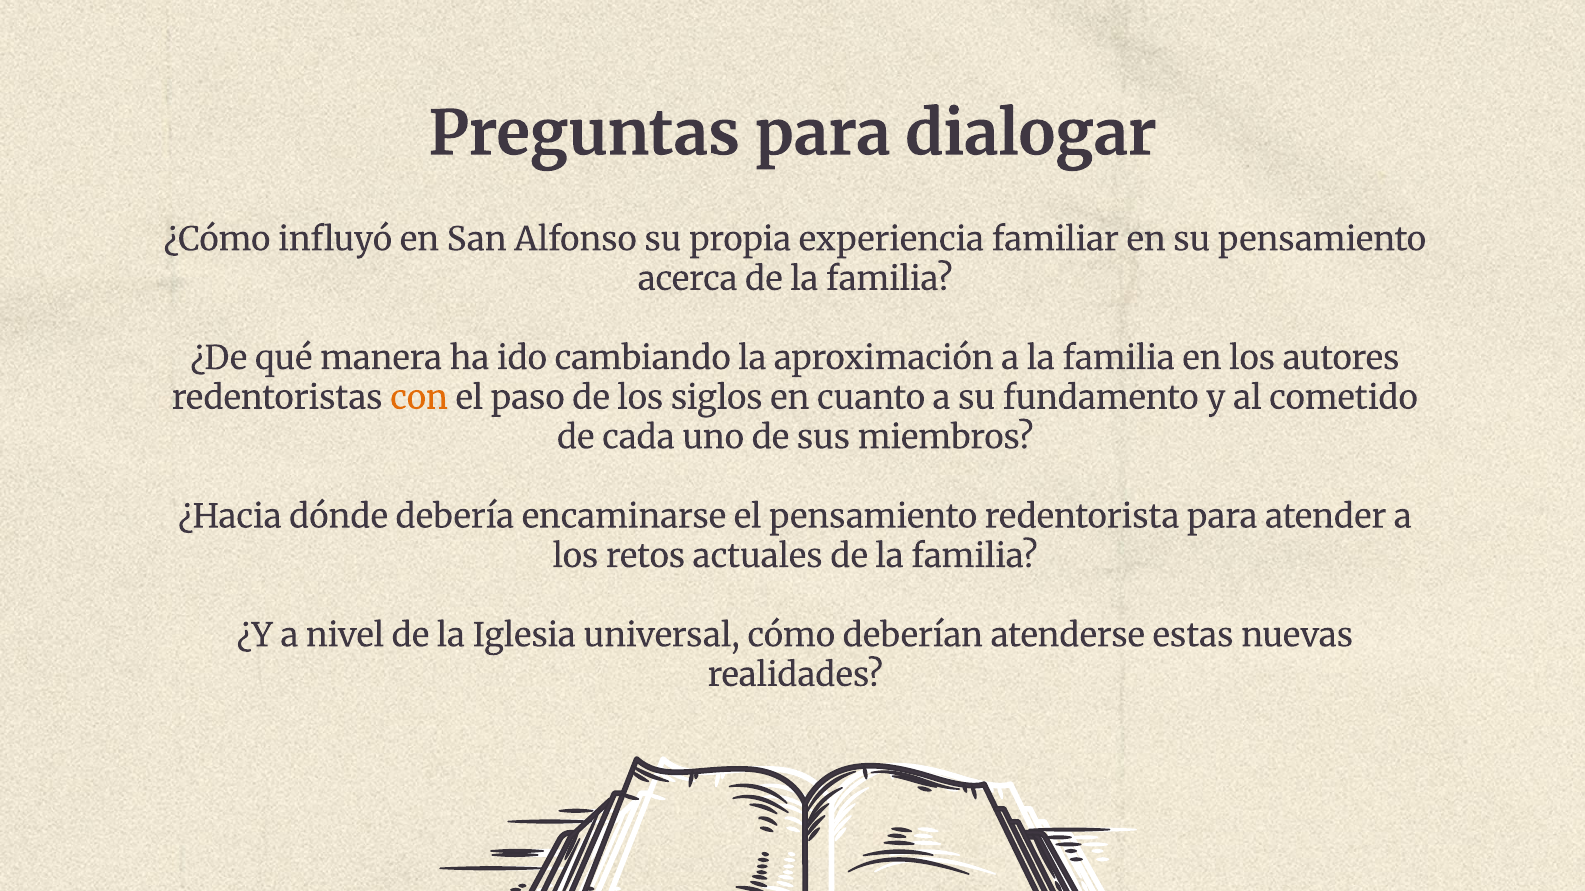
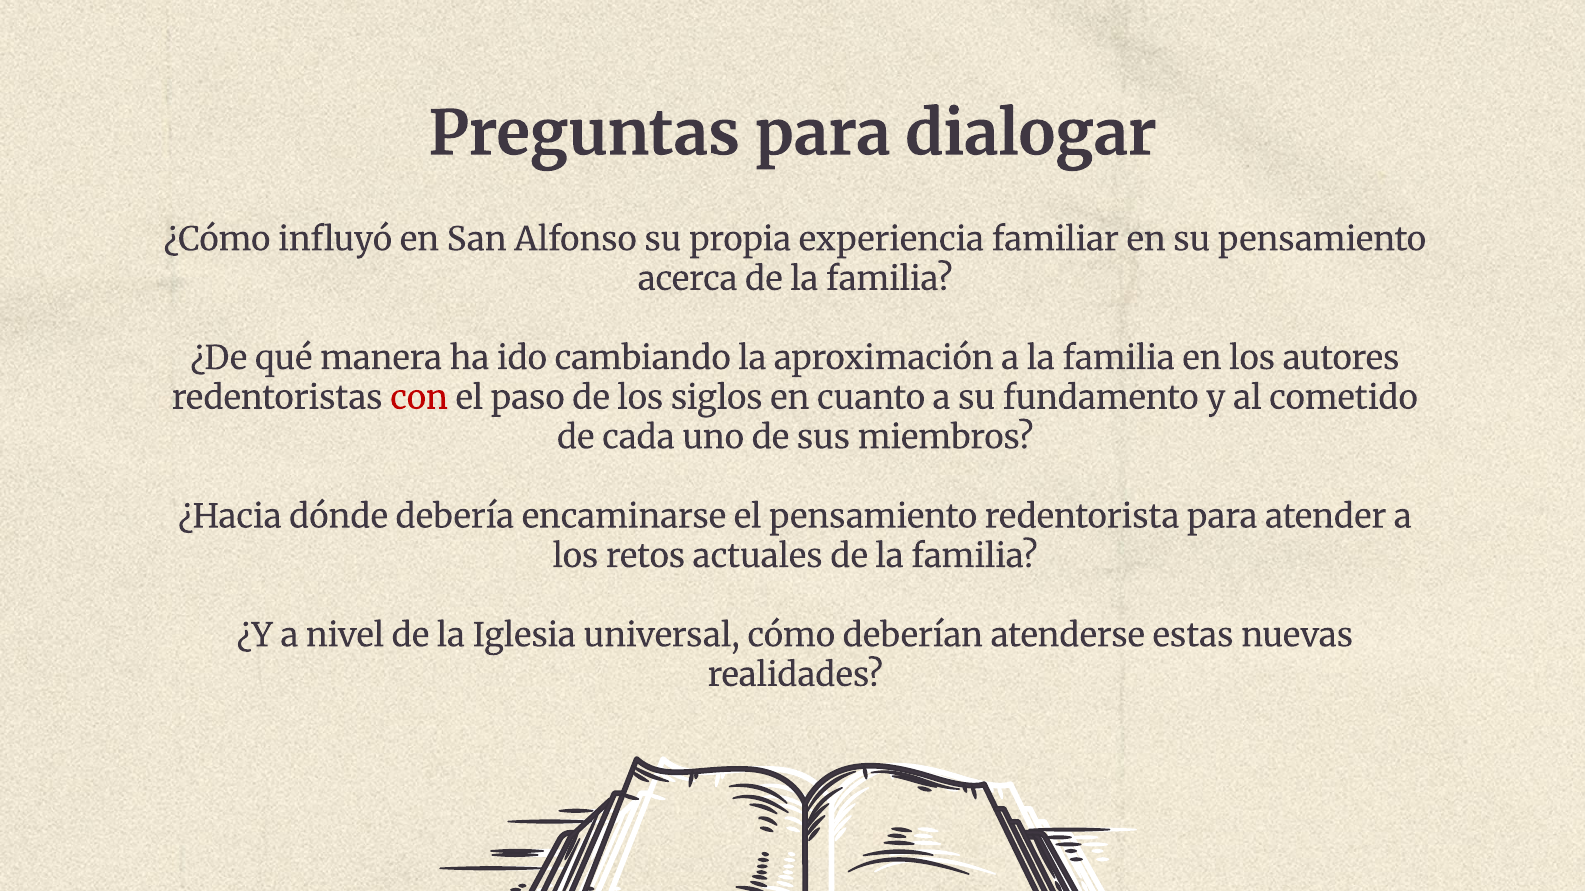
con colour: orange -> red
